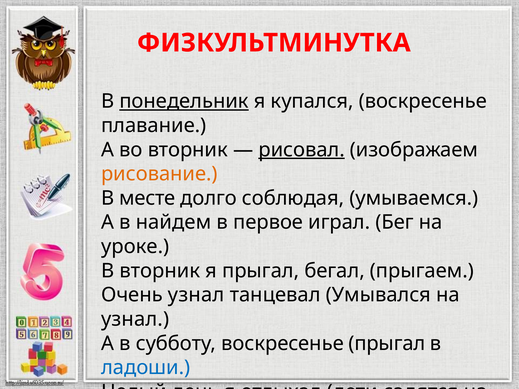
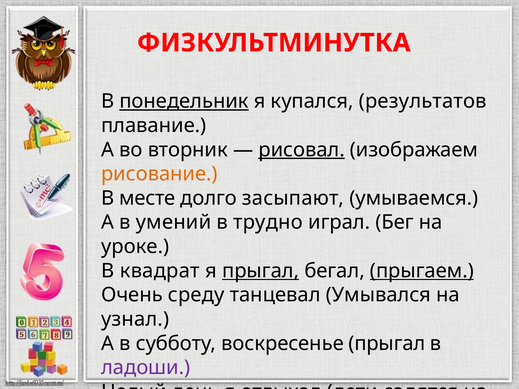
купался воскресенье: воскресенье -> результатов
долго соблюдая: соблюдая -> засыпают
найдем: найдем -> умений
первое: первое -> трудно
В вторник: вторник -> квадрат
прыгал at (261, 271) underline: none -> present
прыгаем underline: none -> present
Очень узнал: узнал -> среду
ладоши colour: blue -> purple
